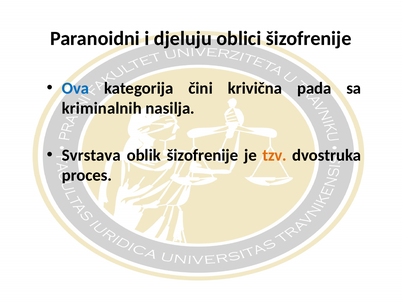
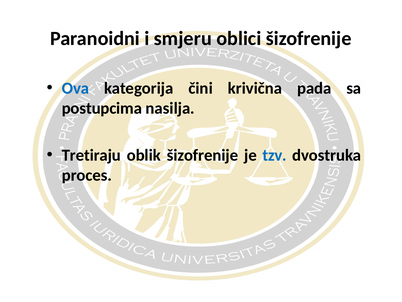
djeluju: djeluju -> smjeru
kriminalnih: kriminalnih -> postupcima
Svrstava: Svrstava -> Tretiraju
tzv colour: orange -> blue
